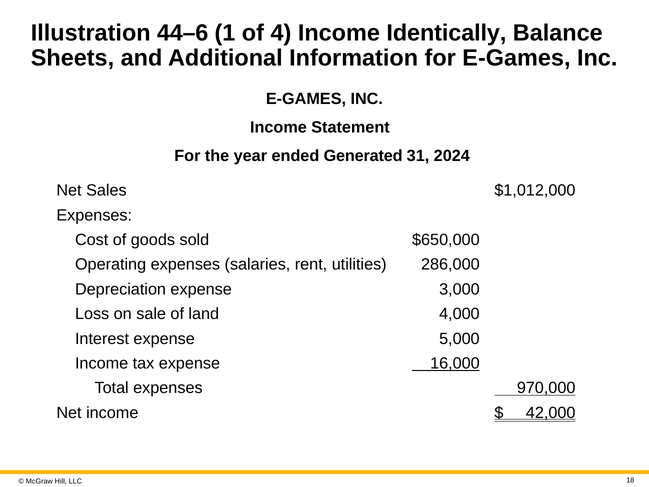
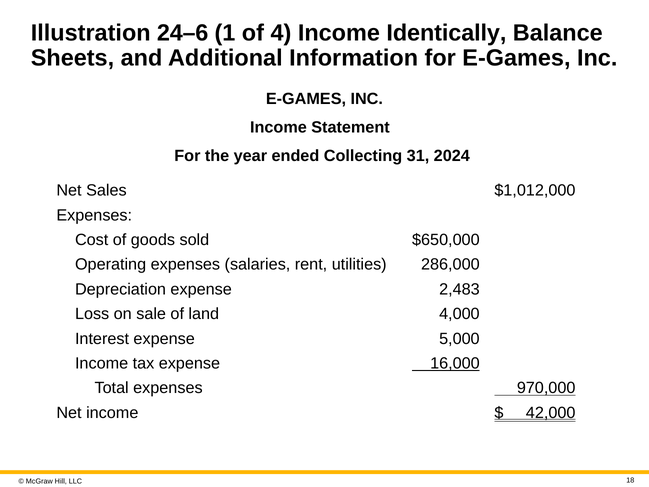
44–6: 44–6 -> 24–6
Generated: Generated -> Collecting
3,000: 3,000 -> 2,483
